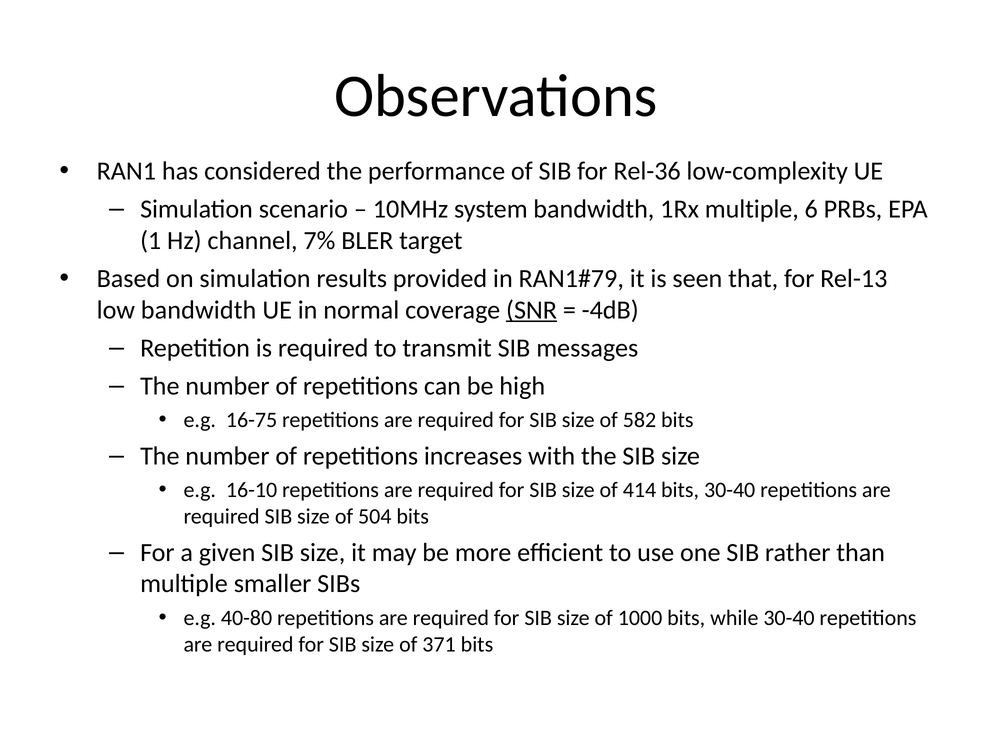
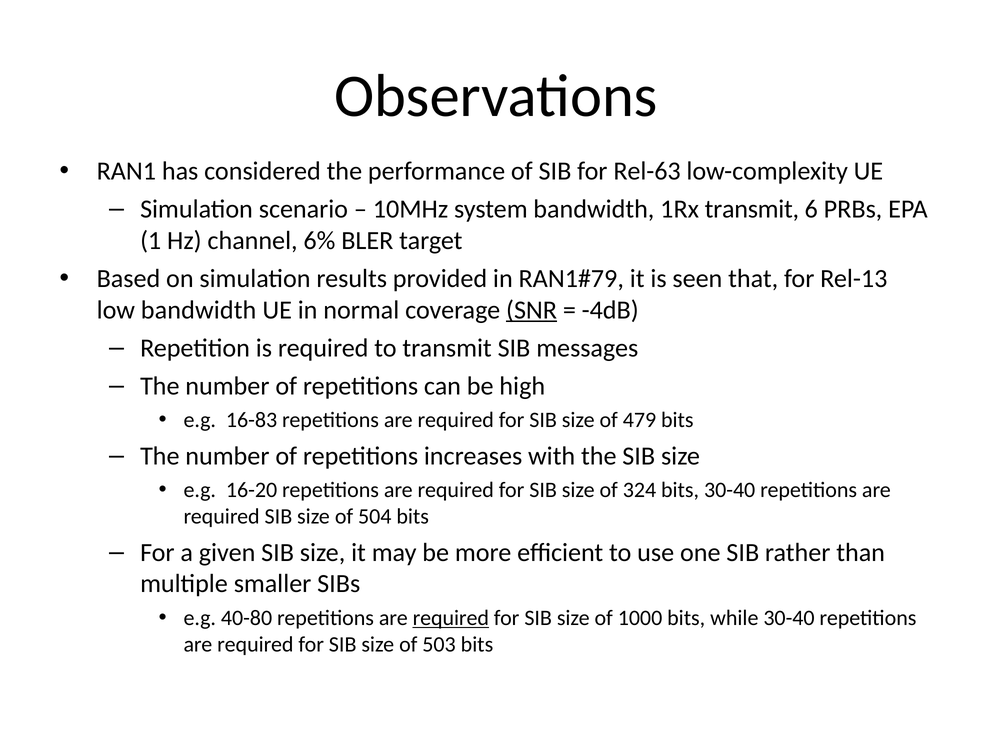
Rel-36: Rel-36 -> Rel-63
1Rx multiple: multiple -> transmit
7%: 7% -> 6%
16-75: 16-75 -> 16-83
582: 582 -> 479
16-10: 16-10 -> 16-20
414: 414 -> 324
required at (451, 618) underline: none -> present
371: 371 -> 503
